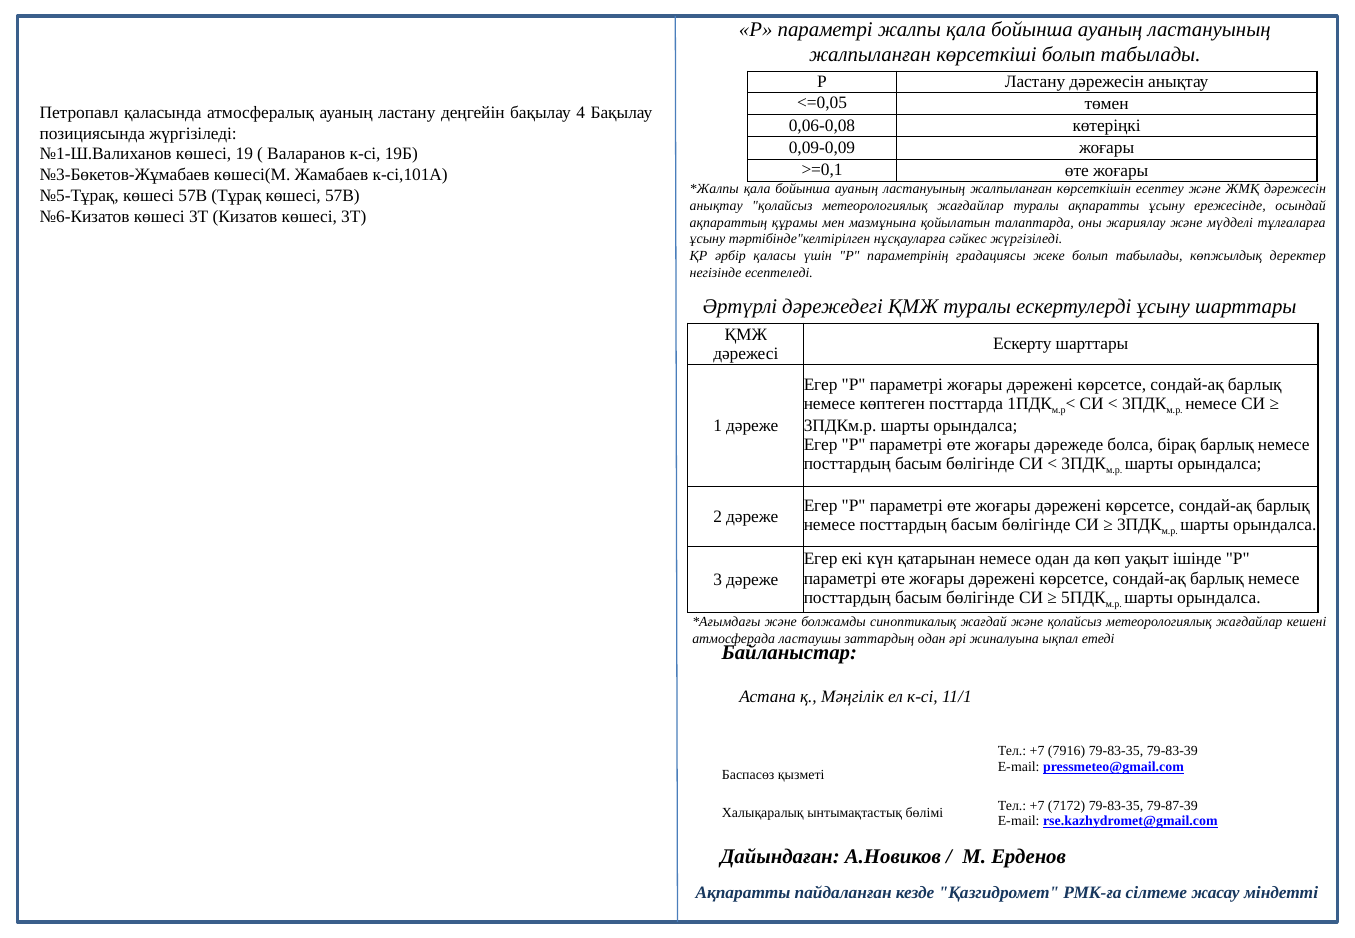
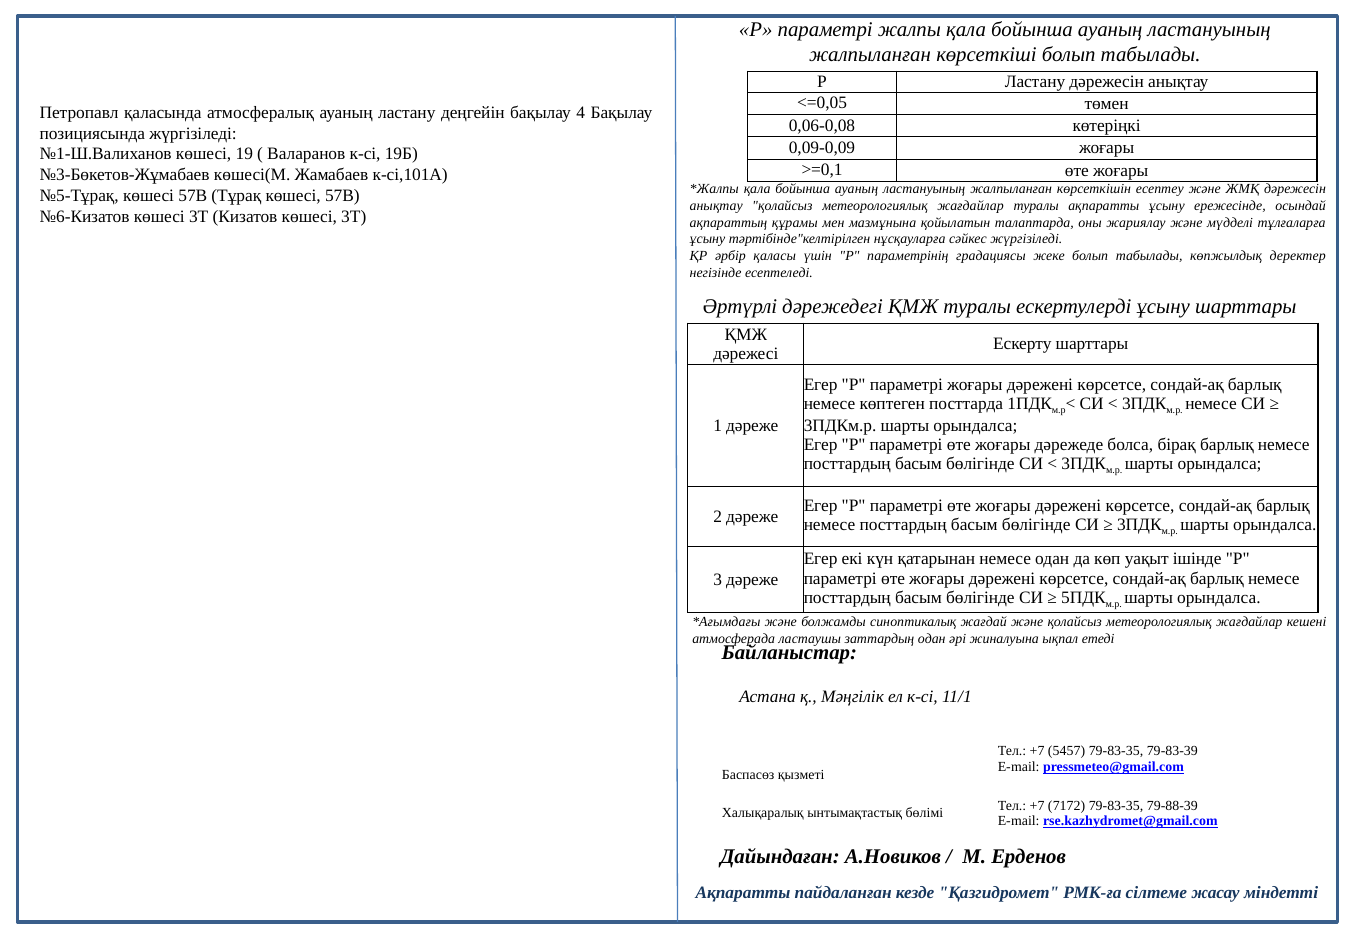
7916: 7916 -> 5457
79-87-39: 79-87-39 -> 79-88-39
